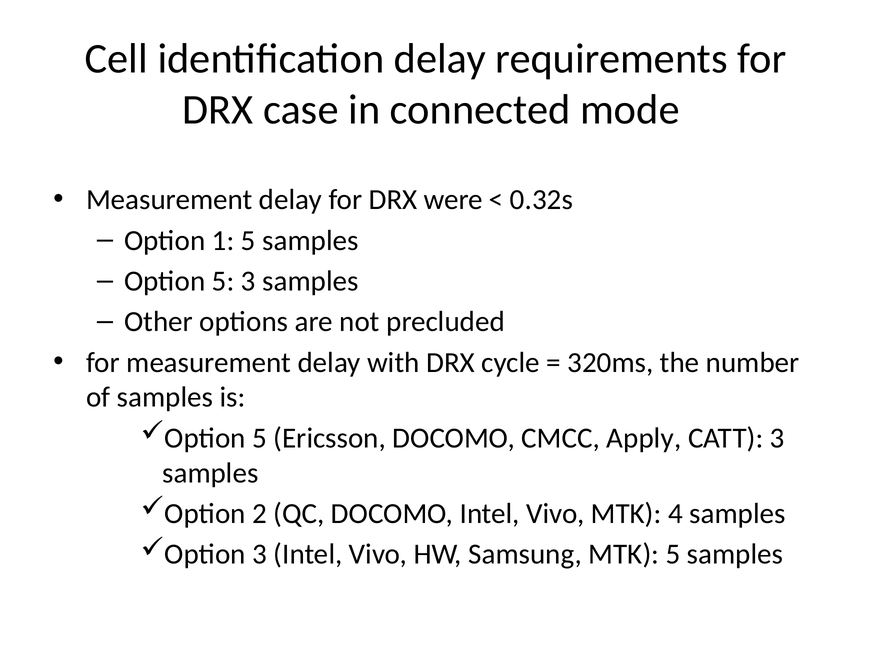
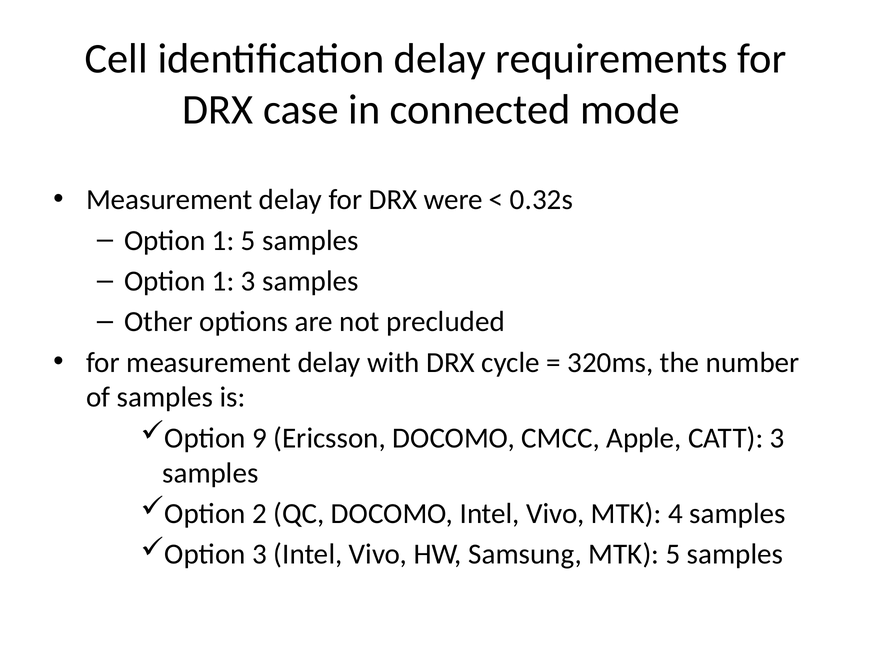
5 at (223, 281): 5 -> 1
5 at (260, 438): 5 -> 9
Apply: Apply -> Apple
